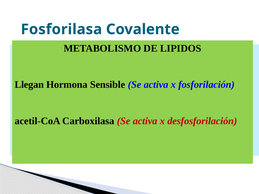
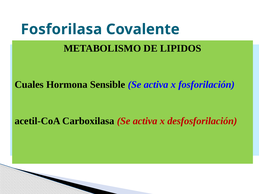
Llegan: Llegan -> Cuales
